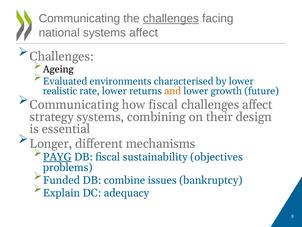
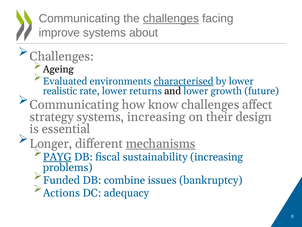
national: national -> improve
systems affect: affect -> about
characterised underline: none -> present
and colour: orange -> black
how fiscal: fiscal -> know
systems combining: combining -> increasing
mechanisms underline: none -> present
sustainability objectives: objectives -> increasing
Explain: Explain -> Actions
